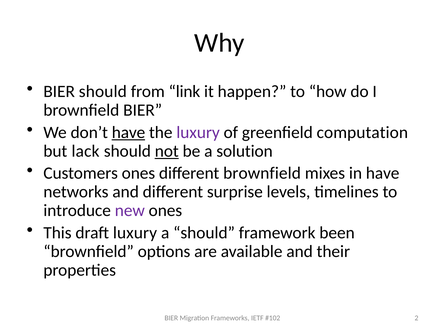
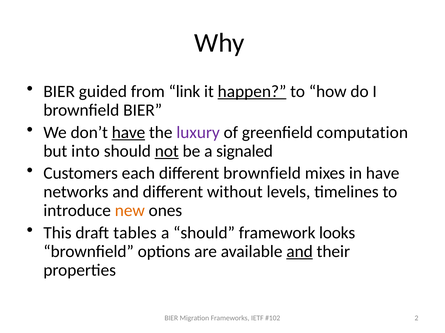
BIER should: should -> guided
happen underline: none -> present
lack: lack -> into
solution: solution -> signaled
Customers ones: ones -> each
surprise: surprise -> without
new colour: purple -> orange
draft luxury: luxury -> tables
been: been -> looks
and at (300, 252) underline: none -> present
